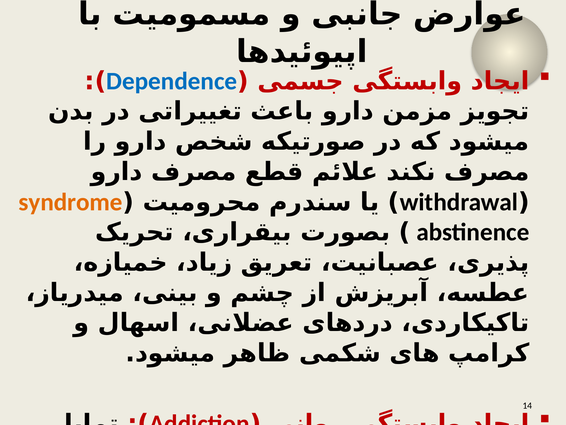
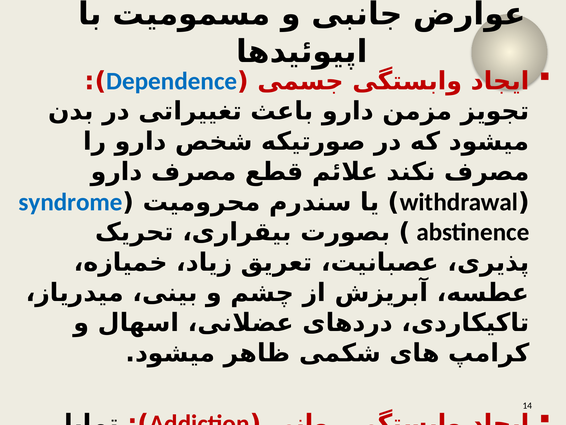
syndrome colour: orange -> blue
